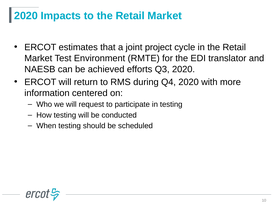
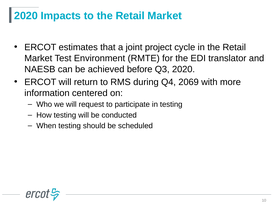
efforts: efforts -> before
Q4 2020: 2020 -> 2069
